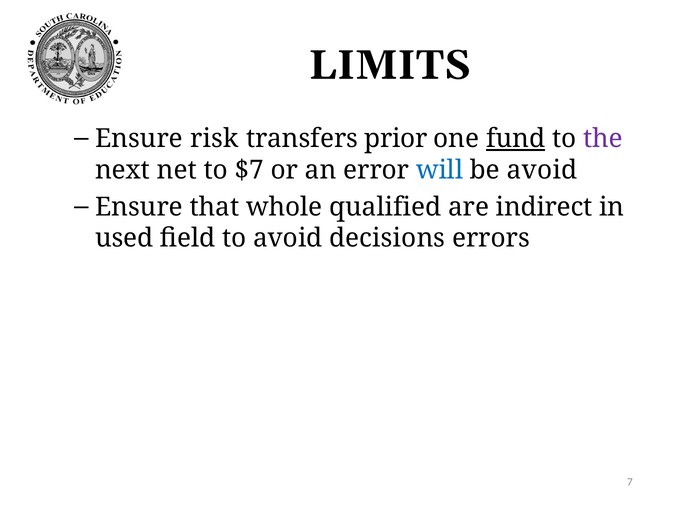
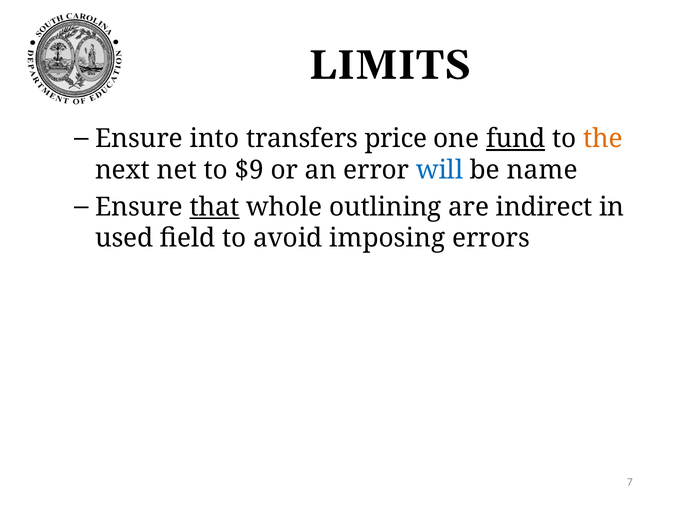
risk: risk -> into
prior: prior -> price
the colour: purple -> orange
$7: $7 -> $9
be avoid: avoid -> name
that underline: none -> present
qualified: qualified -> outlining
decisions: decisions -> imposing
